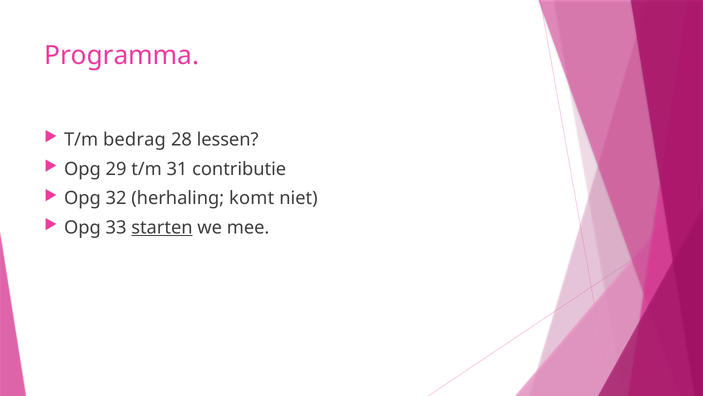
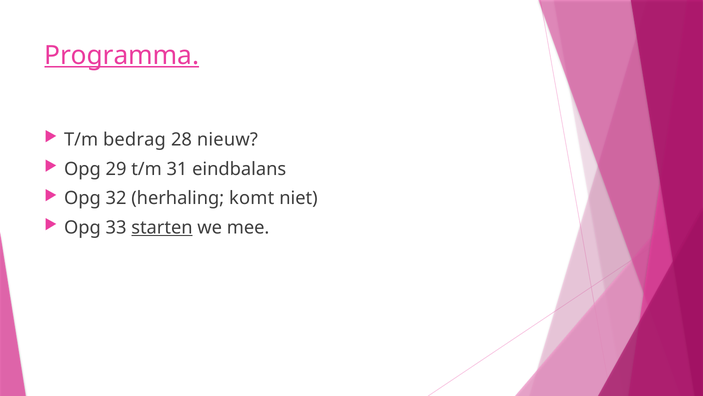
Programma underline: none -> present
lessen: lessen -> nieuw
contributie: contributie -> eindbalans
